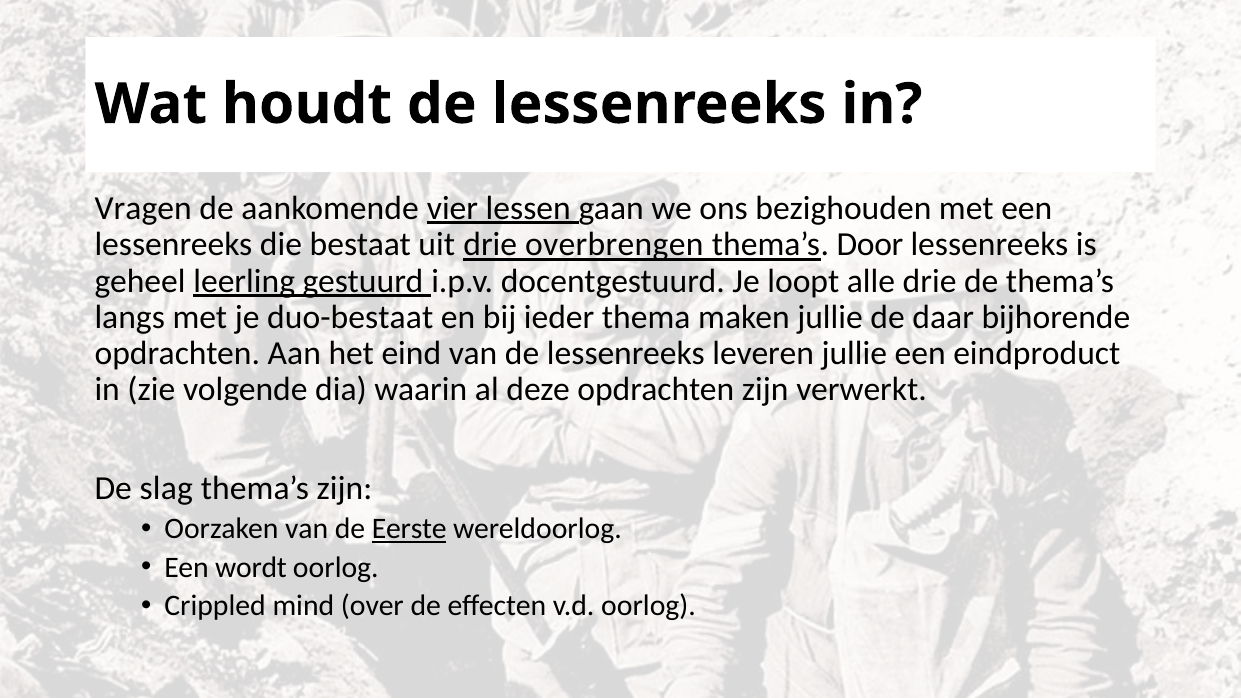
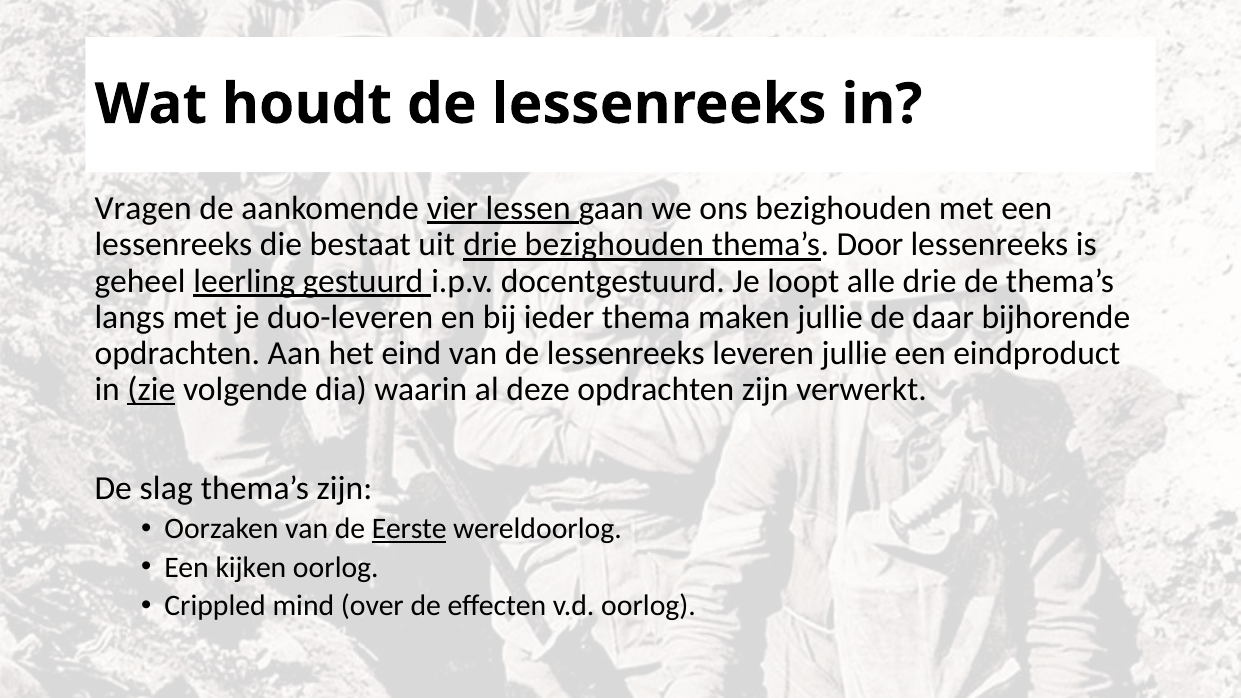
drie overbrengen: overbrengen -> bezighouden
duo-bestaat: duo-bestaat -> duo-leveren
zie underline: none -> present
wordt: wordt -> kijken
